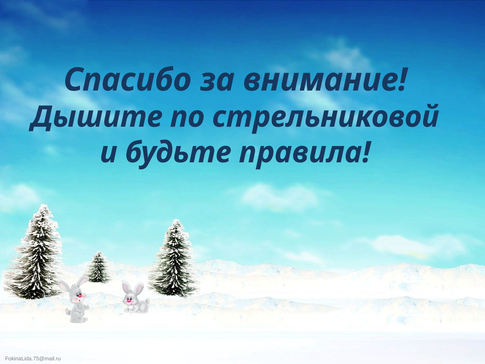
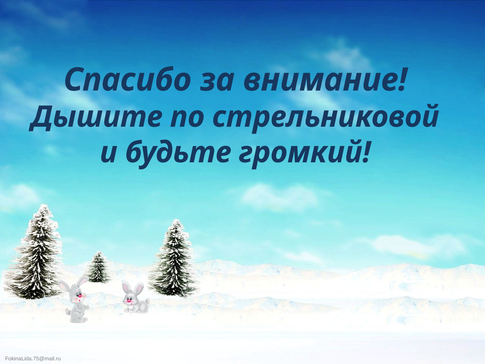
правила: правила -> громкий
